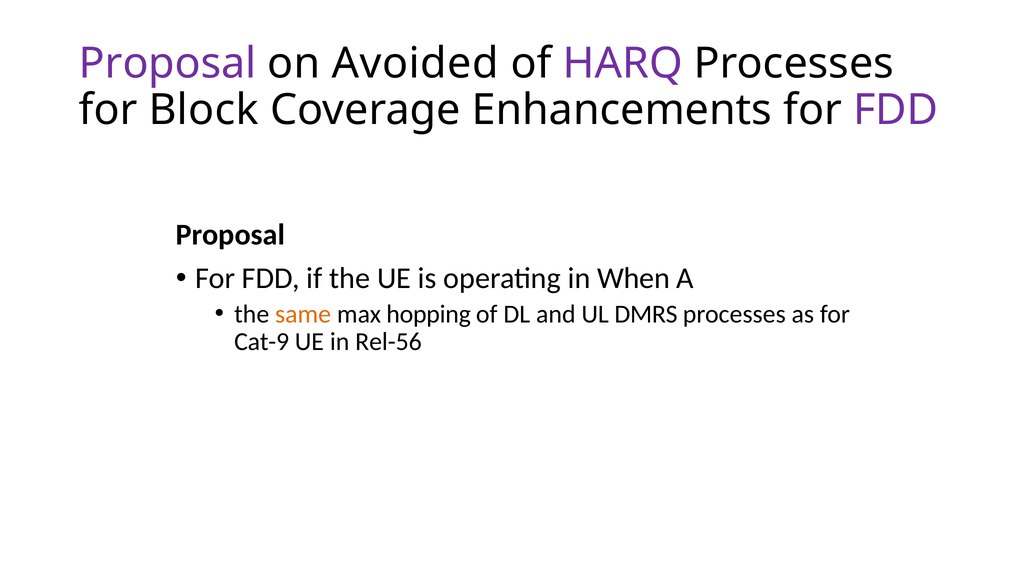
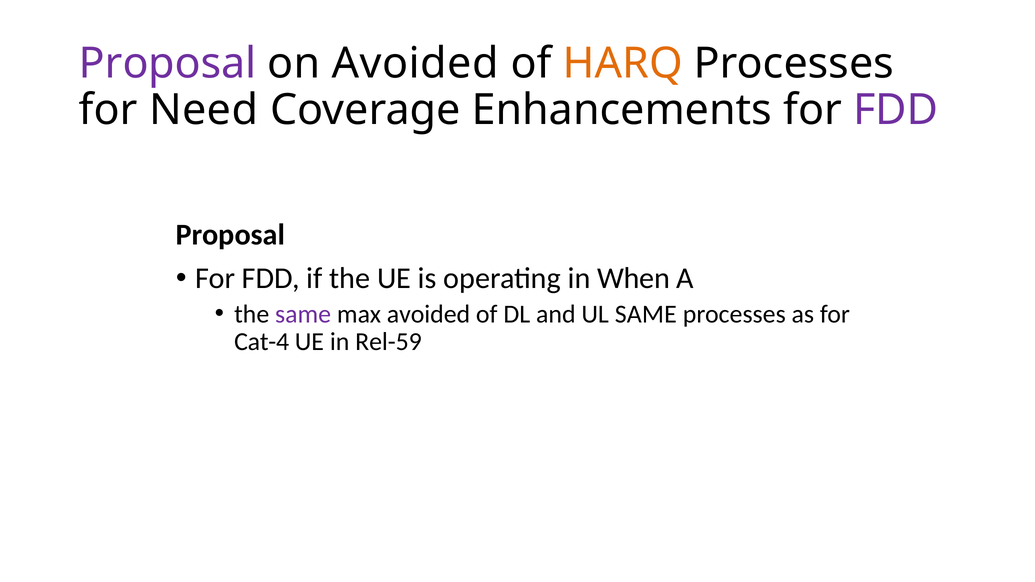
HARQ colour: purple -> orange
Block: Block -> Need
same at (303, 314) colour: orange -> purple
max hopping: hopping -> avoided
UL DMRS: DMRS -> SAME
Cat-9: Cat-9 -> Cat-4
Rel-56: Rel-56 -> Rel-59
